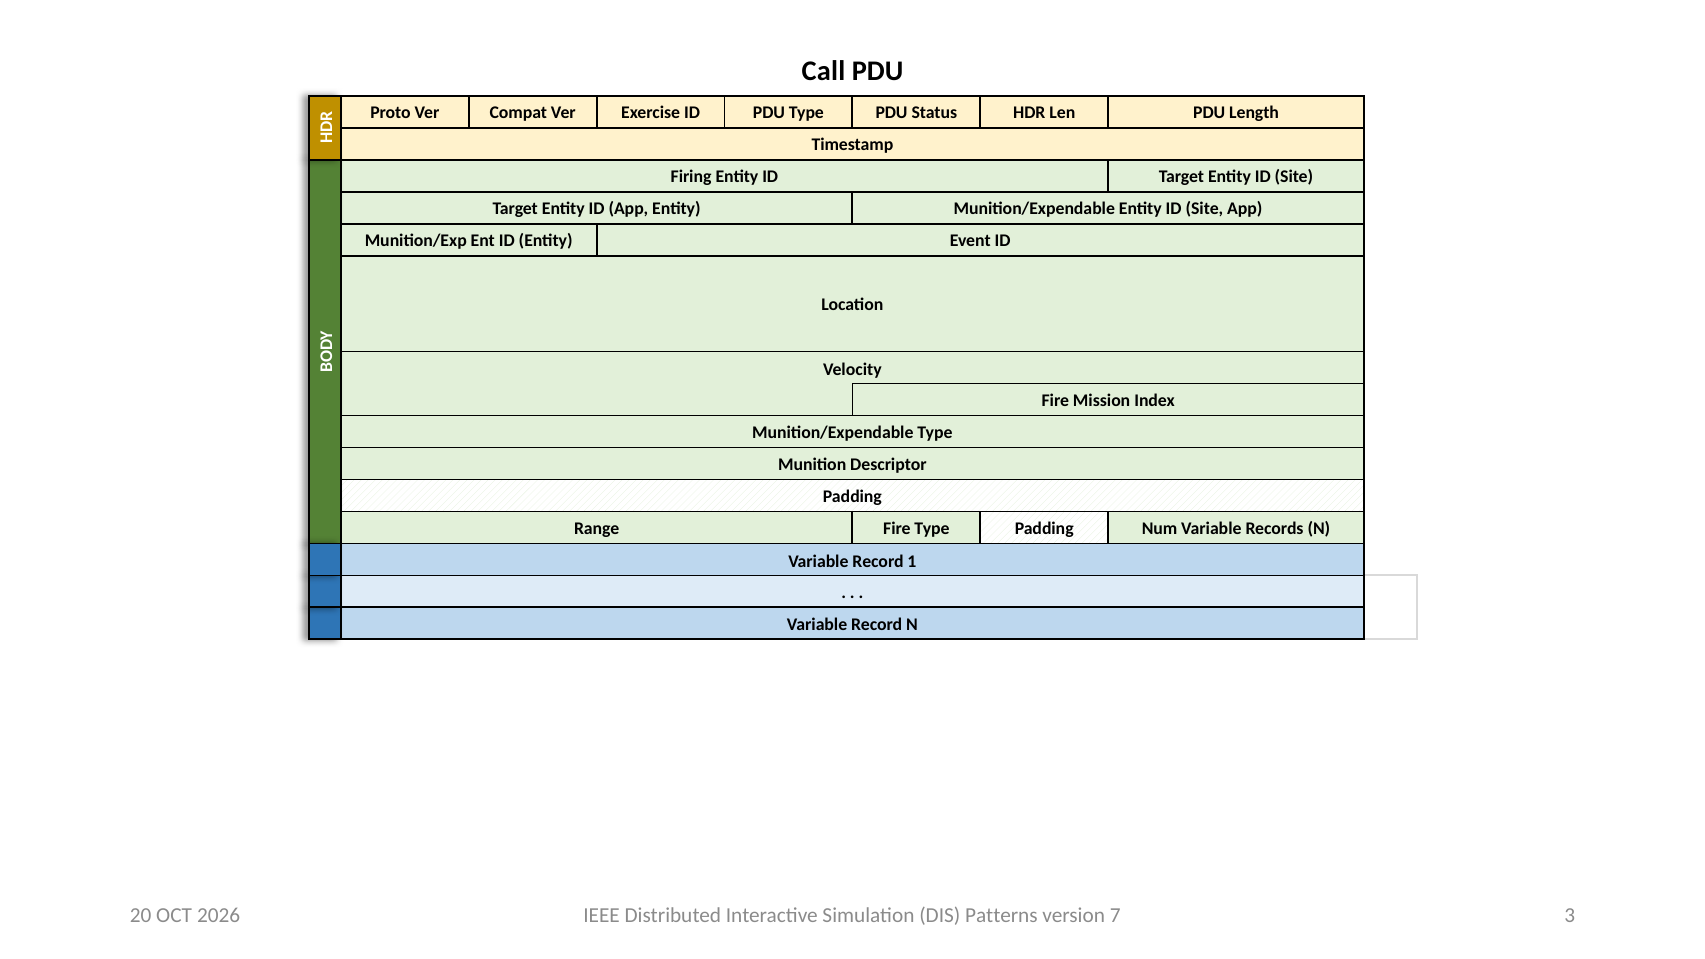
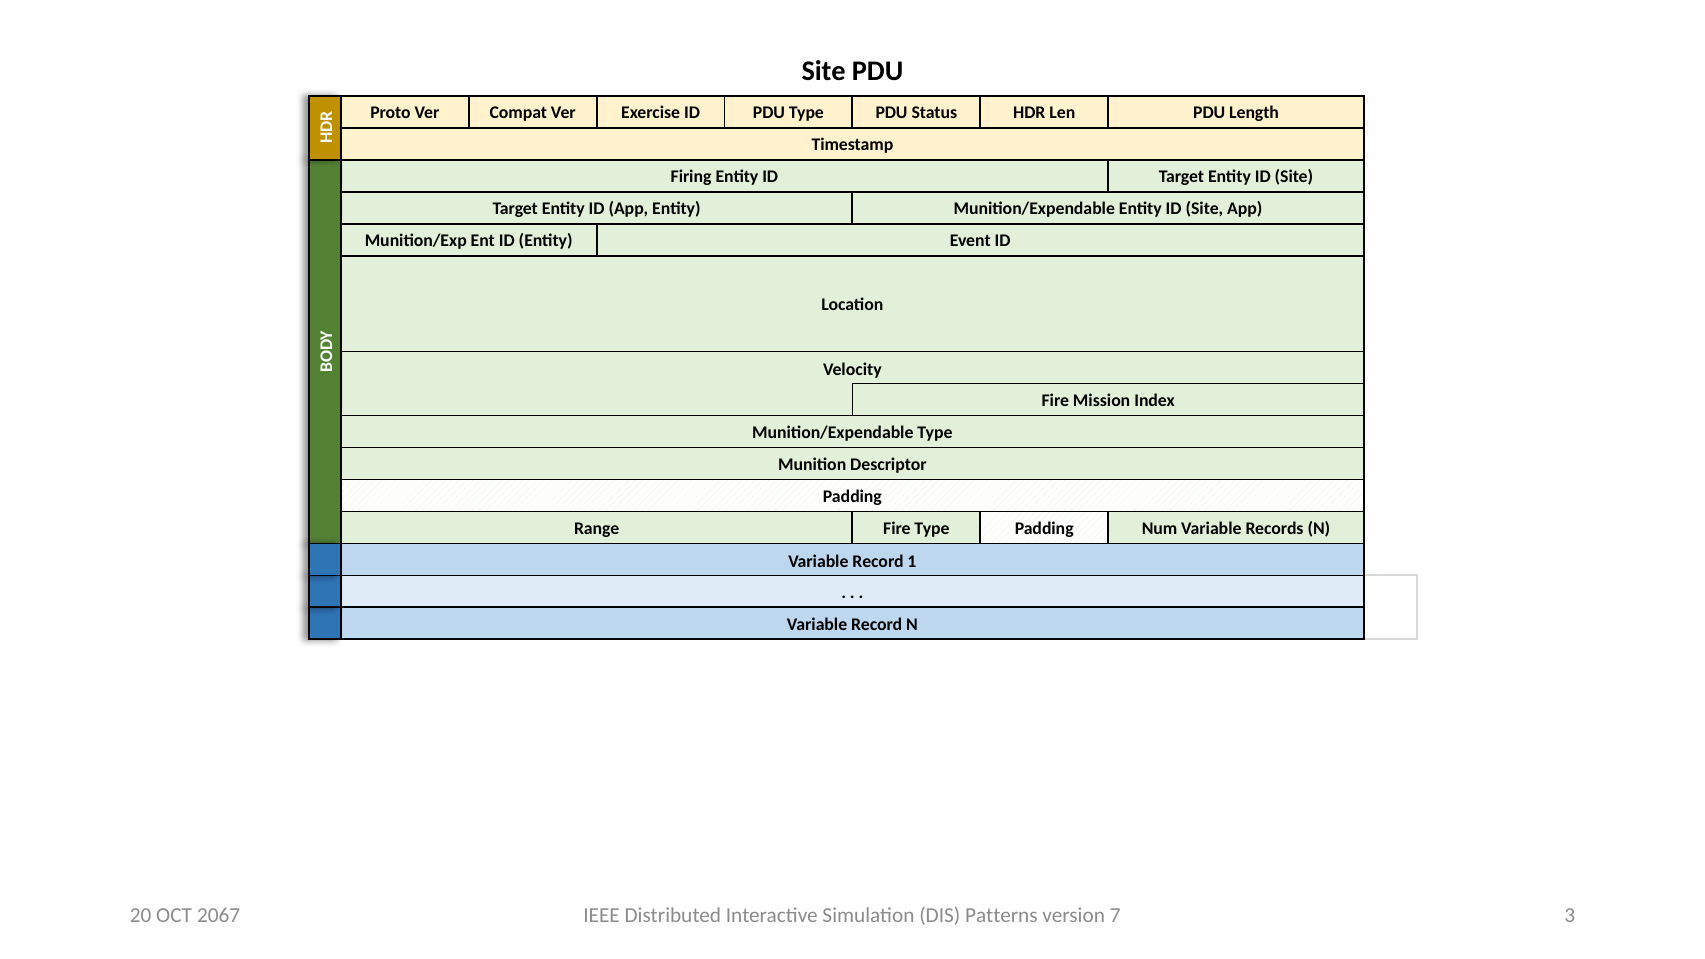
Call at (823, 71): Call -> Site
2026: 2026 -> 2067
